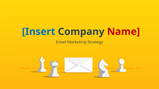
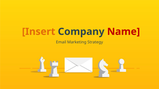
Insert colour: blue -> orange
